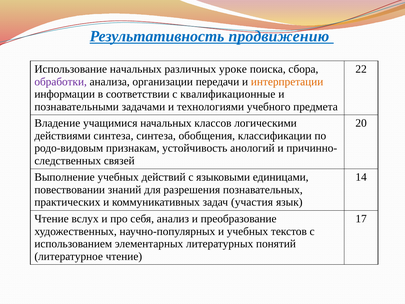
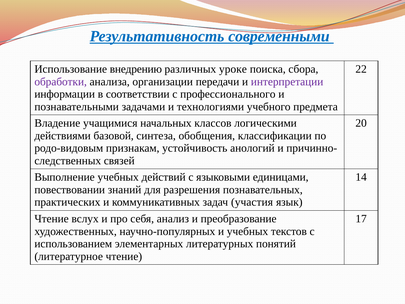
продвижению: продвижению -> современными
Использование начальных: начальных -> внедрению
интерпретации colour: orange -> purple
квалификационные: квалификационные -> профессионального
действиями синтеза: синтеза -> базовой
